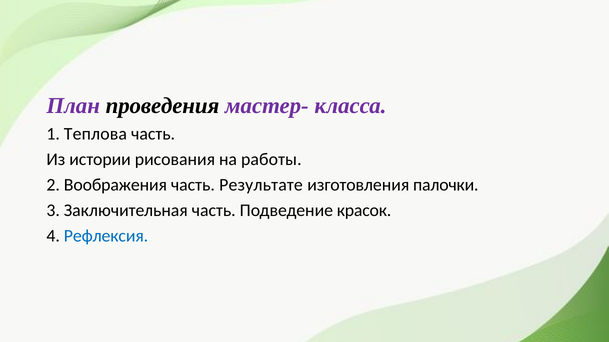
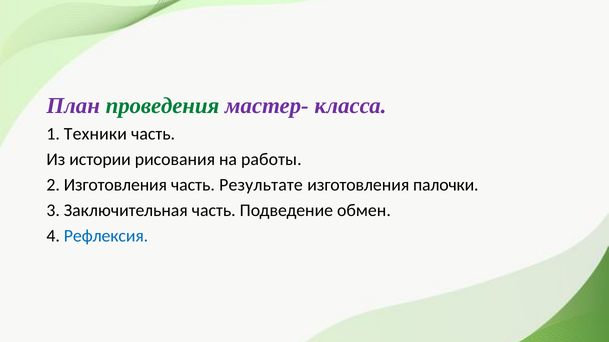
проведения colour: black -> green
Теплова: Теплова -> Техники
2 Воображения: Воображения -> Изготовления
красок: красок -> обмен
